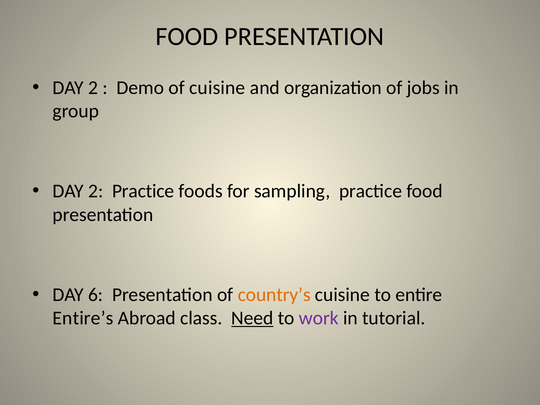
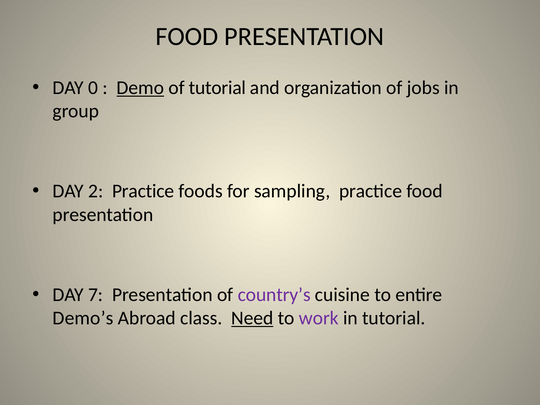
2 at (93, 88): 2 -> 0
Demo underline: none -> present
of cuisine: cuisine -> tutorial
6: 6 -> 7
country’s colour: orange -> purple
Entire’s: Entire’s -> Demo’s
